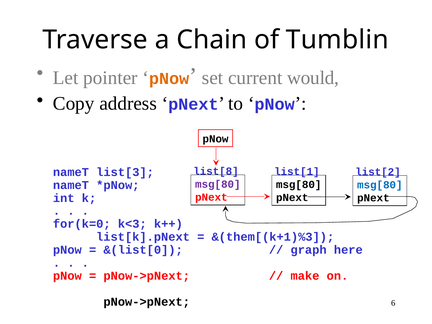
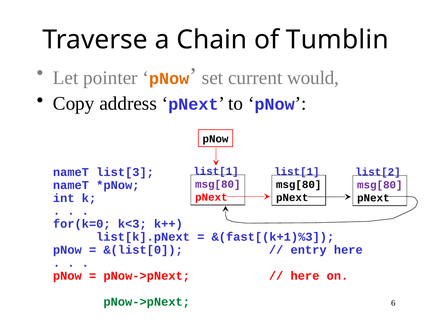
list[8 at (216, 171): list[8 -> list[1
msg[80 at (380, 185) colour: blue -> purple
&(them[(k+1)%3: &(them[(k+1)%3 -> &(fast[(k+1)%3
graph: graph -> entry
make at (305, 276): make -> here
pNow->pNext at (147, 302) colour: black -> green
